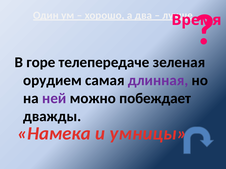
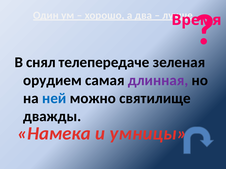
горе: горе -> снял
ней colour: purple -> blue
побеждает: побеждает -> святилище
